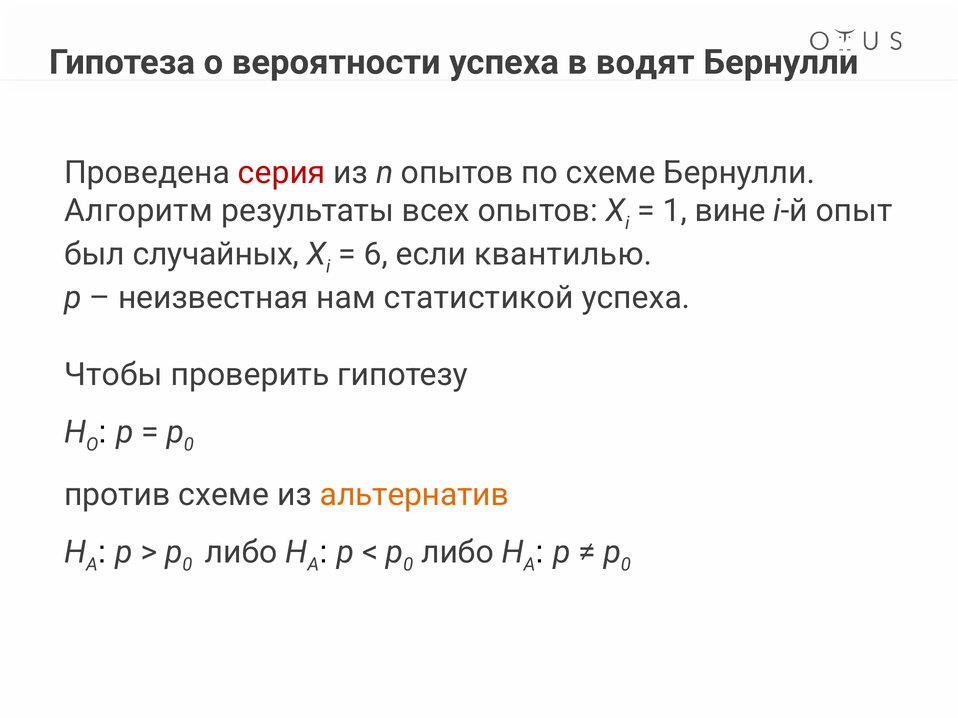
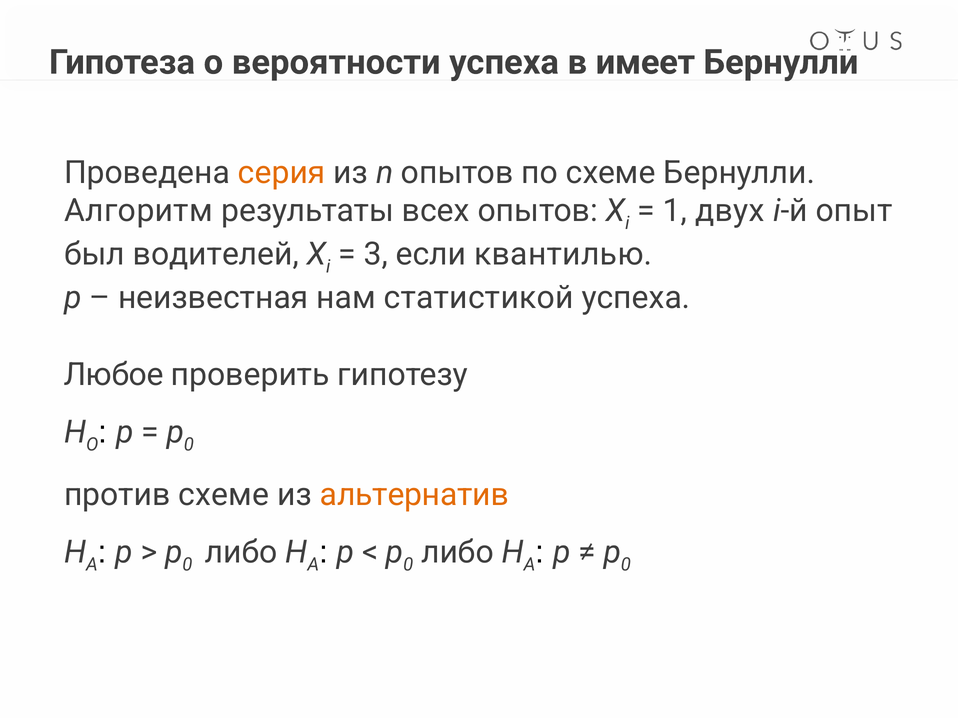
водят: водят -> имеет
серия colour: red -> orange
вине: вине -> двух
случайных: случайных -> водителей
6: 6 -> 3
Чтобы: Чтобы -> Любое
